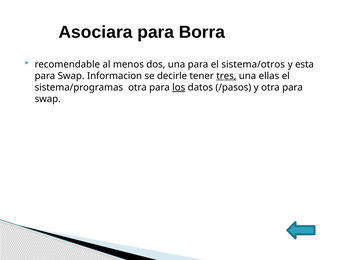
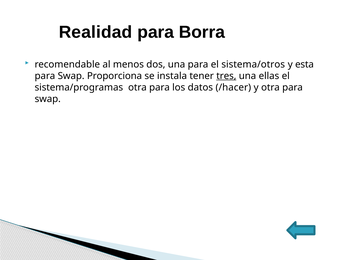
Asociara: Asociara -> Realidad
Informacion: Informacion -> Proporciona
decirle: decirle -> instala
los underline: present -> none
/pasos: /pasos -> /hacer
